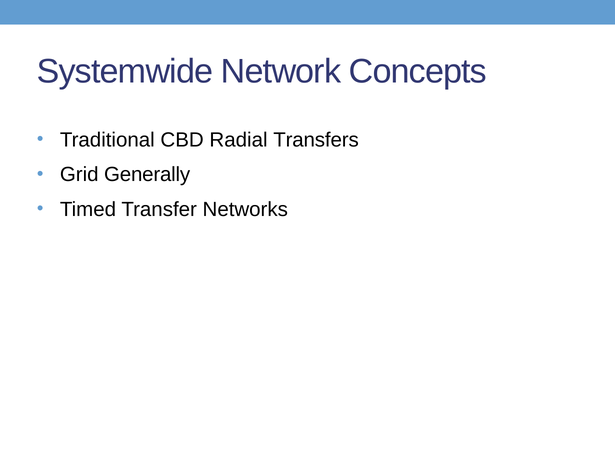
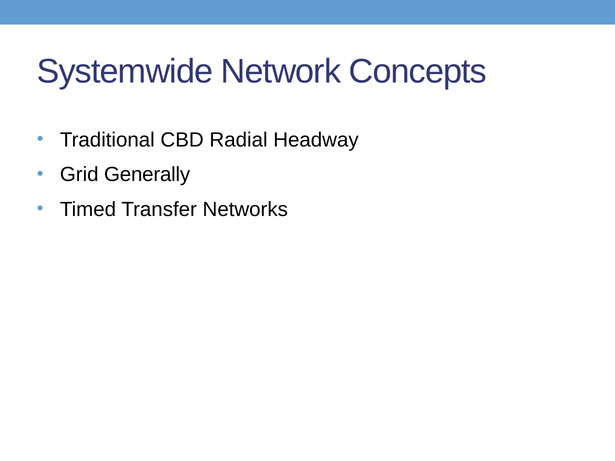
Transfers: Transfers -> Headway
